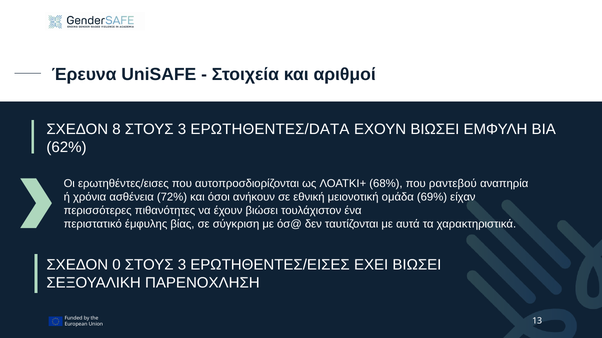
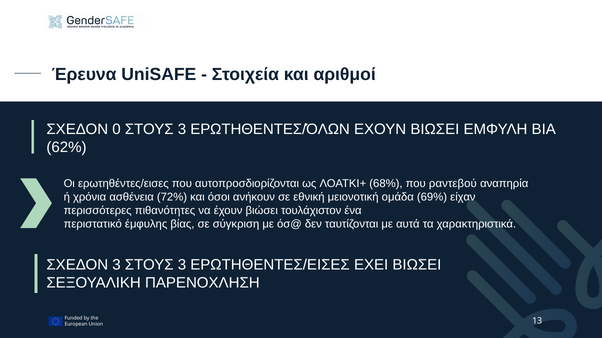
8: 8 -> 0
ΕΡΩΤΗΘΕΝΤΕΣ/DATA: ΕΡΩΤΗΘΕΝΤΕΣ/DATA -> ΕΡΩΤΗΘΕΝΤΕΣ/ΌΛΩΝ
ΣΧΕΔΟΝ 0: 0 -> 3
